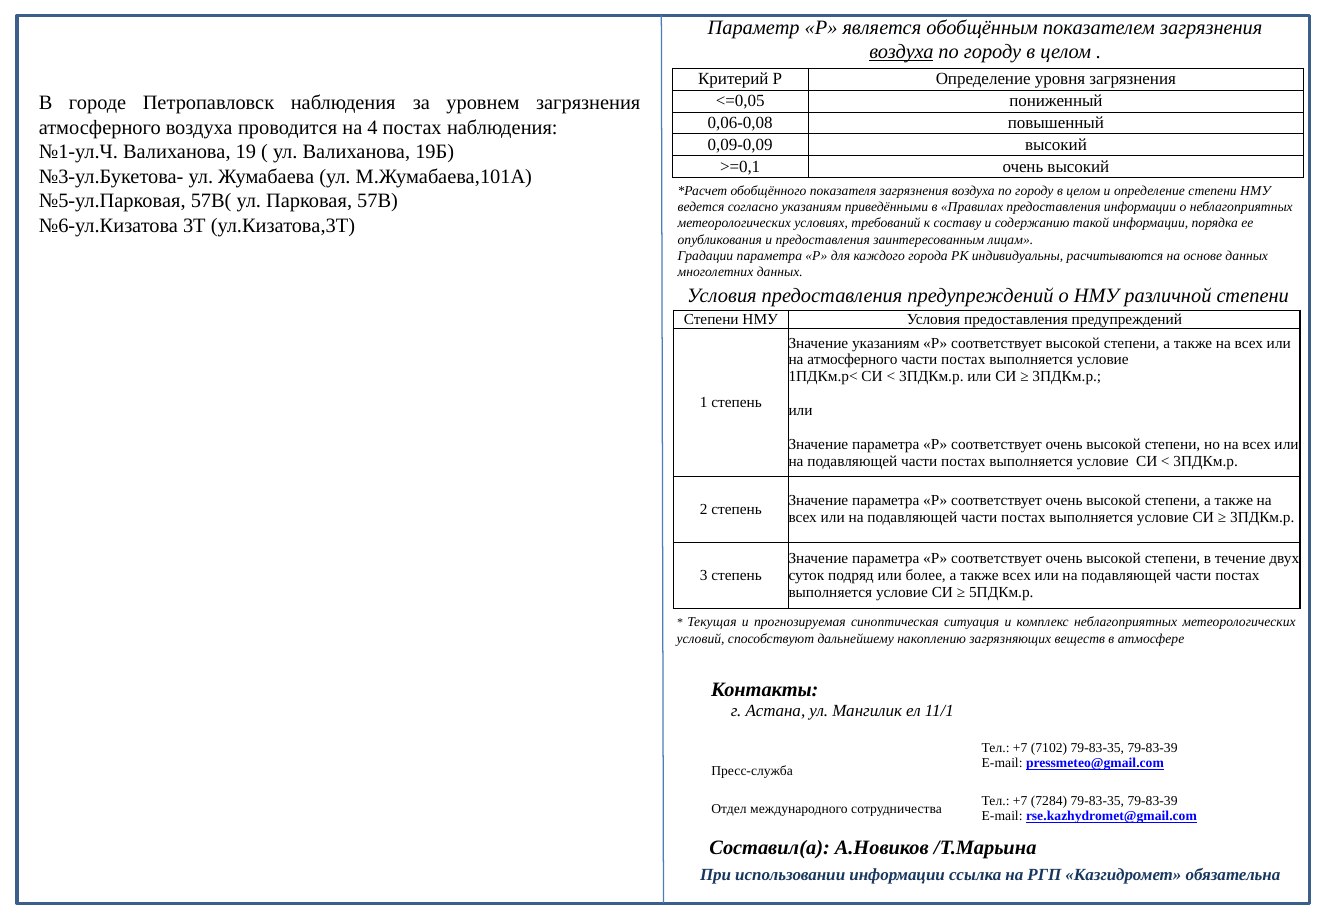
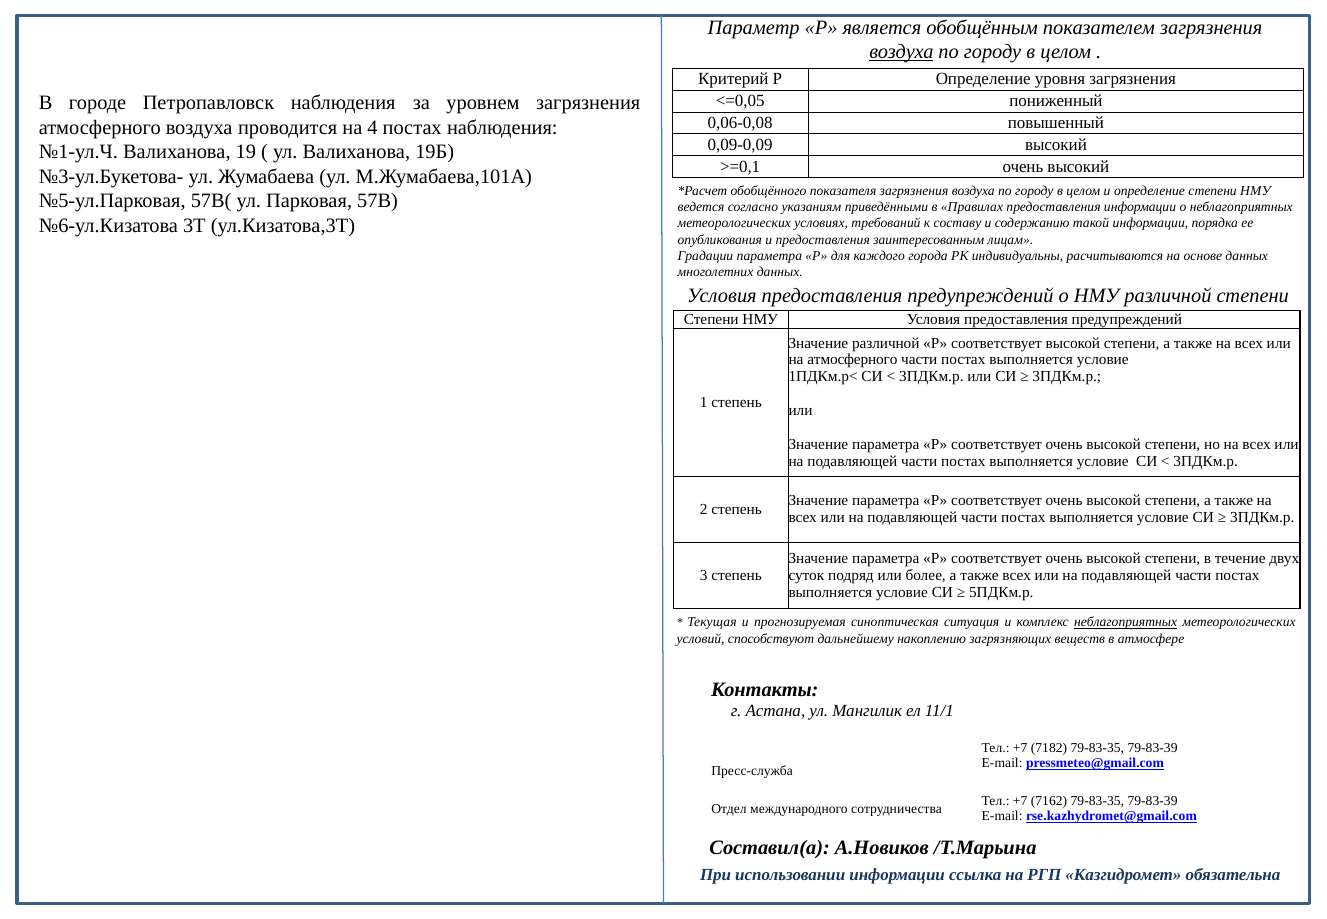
Значение указаниям: указаниям -> различной
неблагоприятных at (1126, 622) underline: none -> present
7102: 7102 -> 7182
7284: 7284 -> 7162
